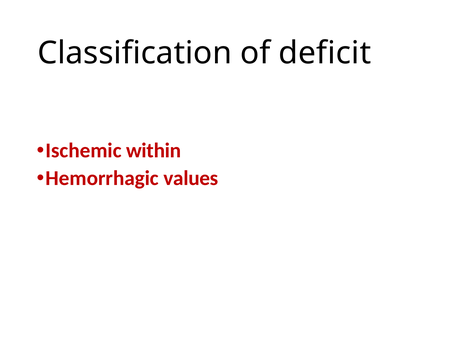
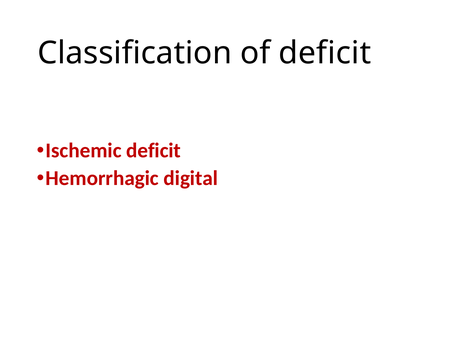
Ischemic within: within -> deficit
values: values -> digital
